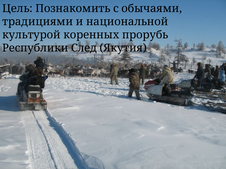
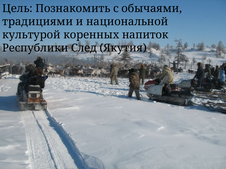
прорубь: прорубь -> напиток
